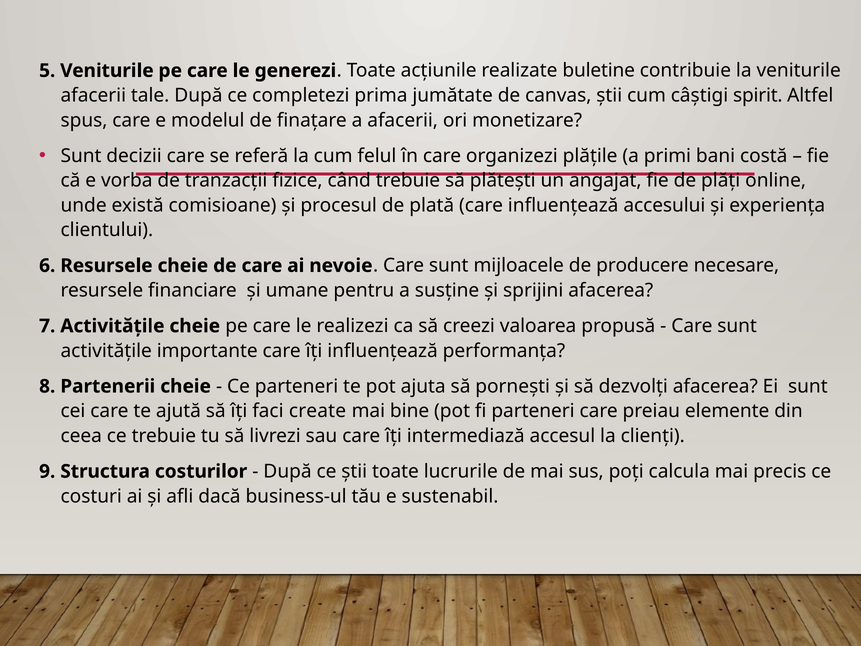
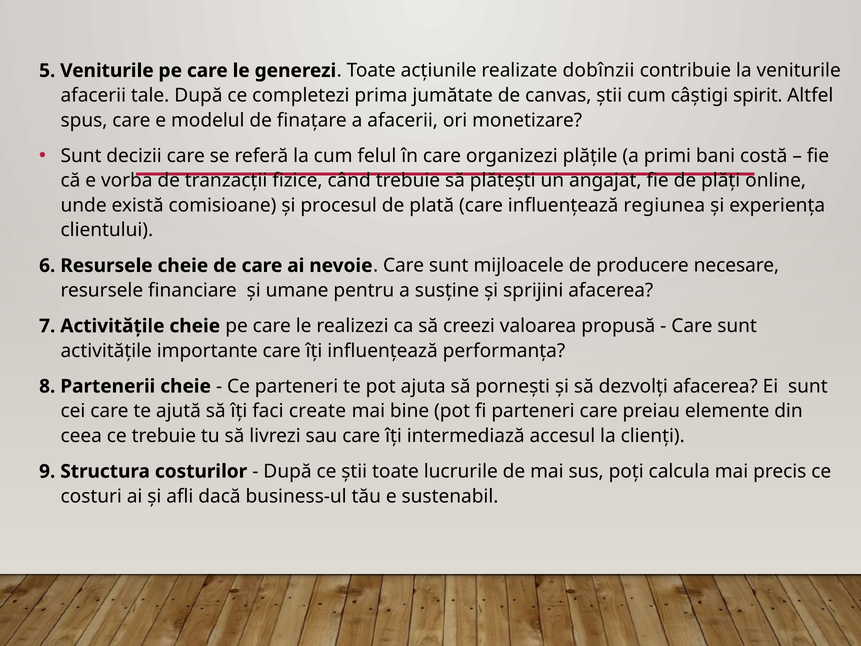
buletine: buletine -> dobînzii
accesului: accesului -> regiunea
